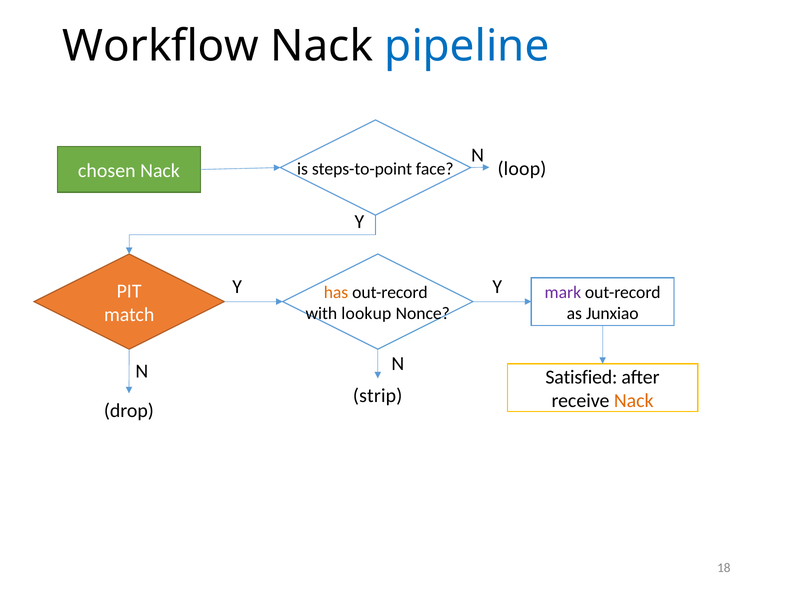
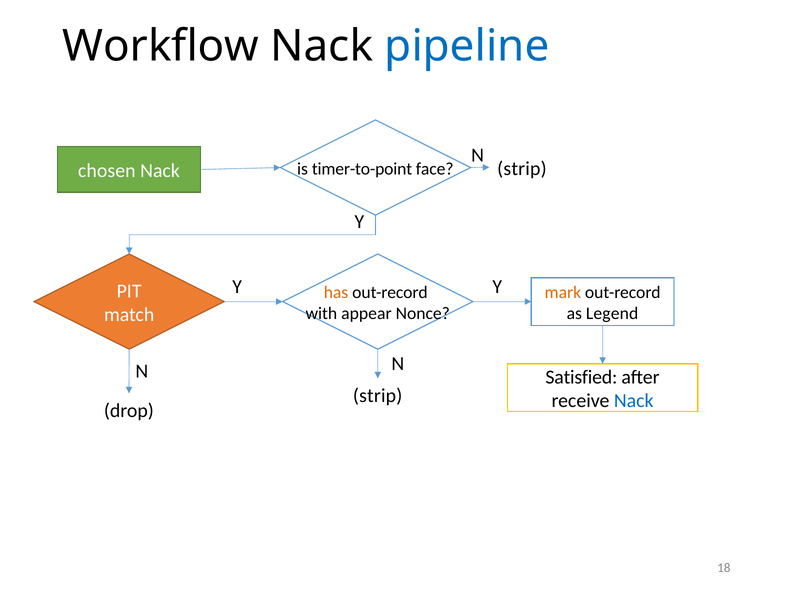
loop at (522, 169): loop -> strip
steps-to-point: steps-to-point -> timer-to-point
mark colour: purple -> orange
lookup: lookup -> appear
Junxiao: Junxiao -> Legend
Nack at (634, 401) colour: orange -> blue
